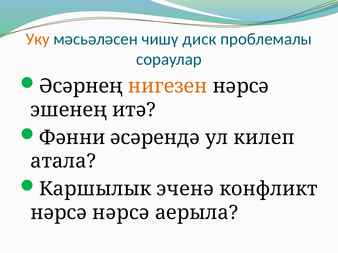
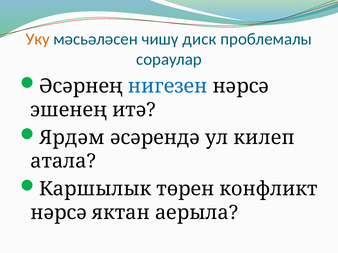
нигезен colour: orange -> blue
Фәнни: Фәнни -> Ярдәм
эченә: эченә -> төрен
нәрсә нәрсә: нәрсә -> яктан
